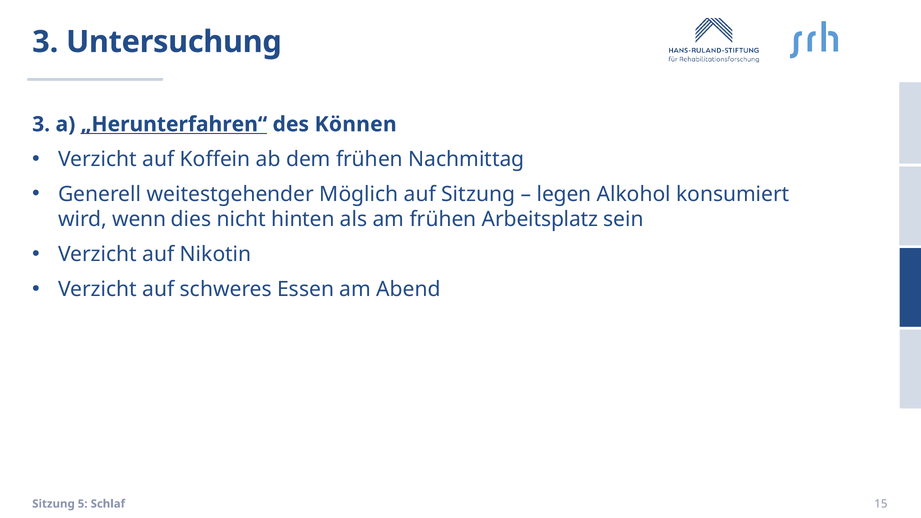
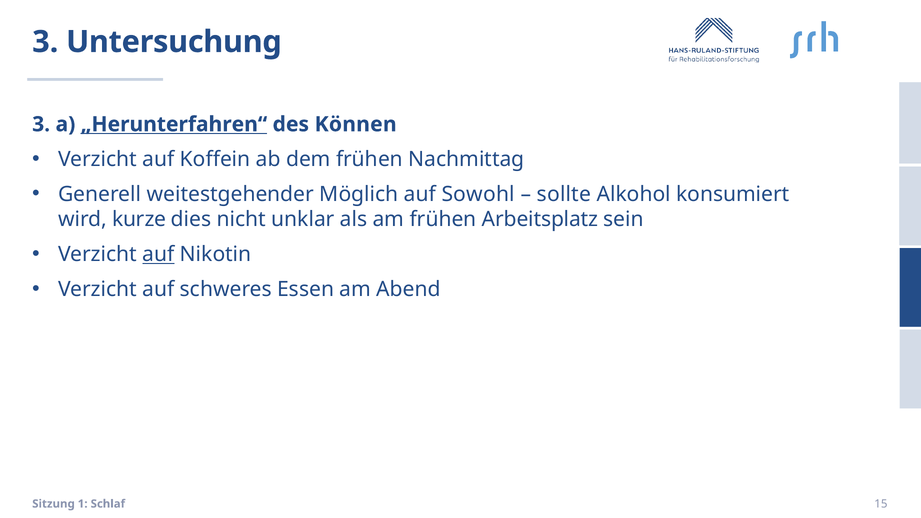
auf Sitzung: Sitzung -> Sowohl
legen: legen -> sollte
wenn: wenn -> kurze
hinten: hinten -> unklar
auf at (158, 254) underline: none -> present
5: 5 -> 1
